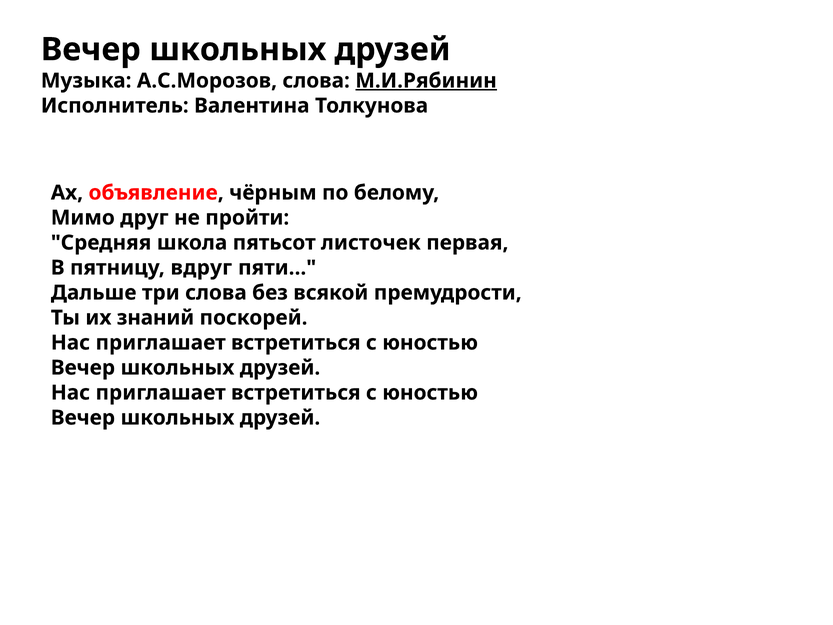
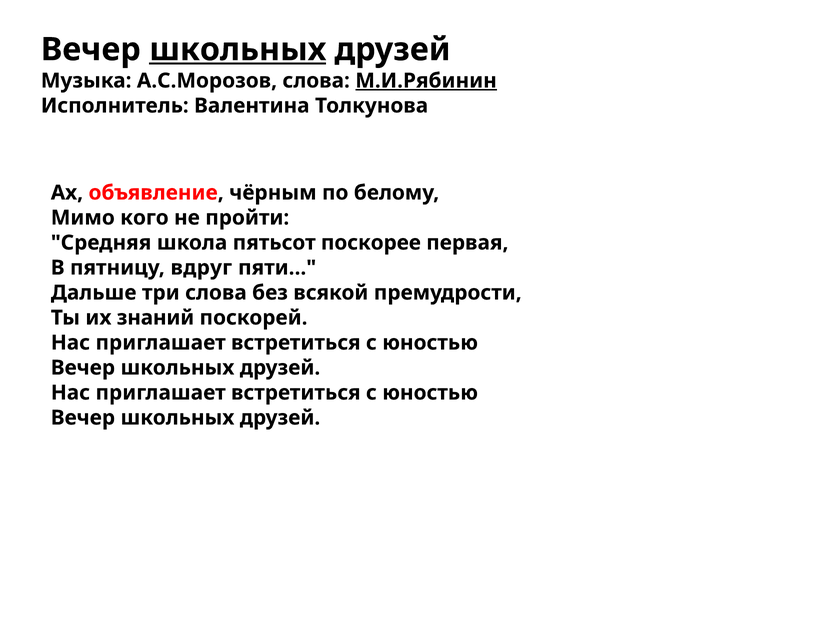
школьных at (238, 50) underline: none -> present
друг: друг -> кого
листочек: листочек -> поскорее
